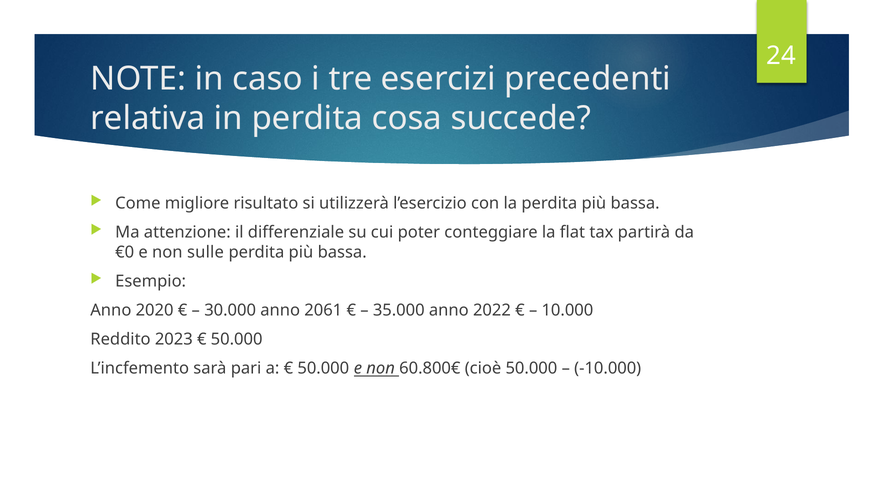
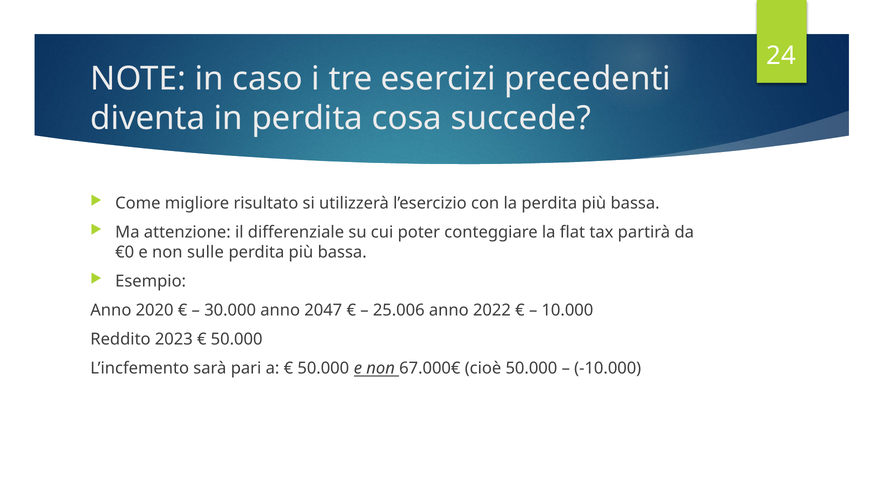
relativa: relativa -> diventa
2061: 2061 -> 2047
35.000: 35.000 -> 25.006
60.800€: 60.800€ -> 67.000€
